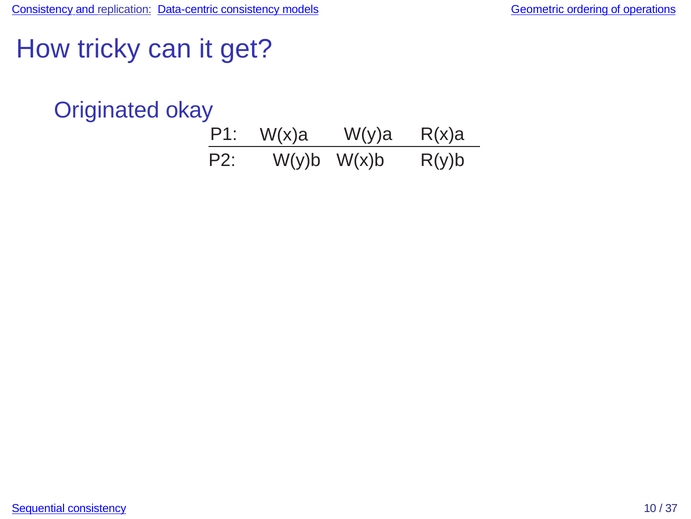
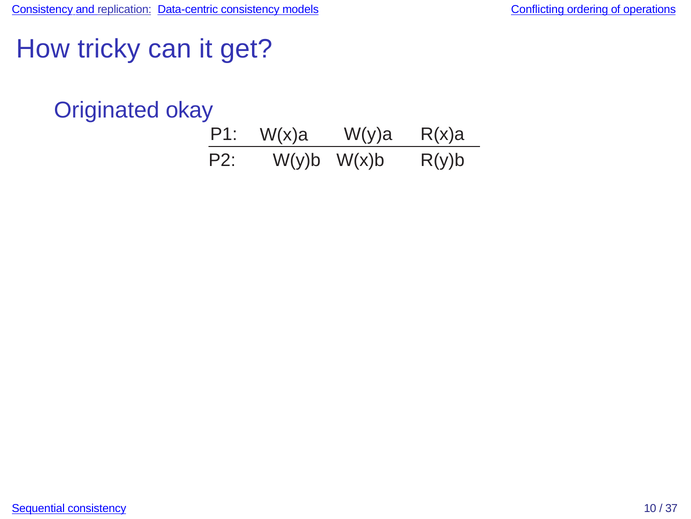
Geometric: Geometric -> Conflicting
